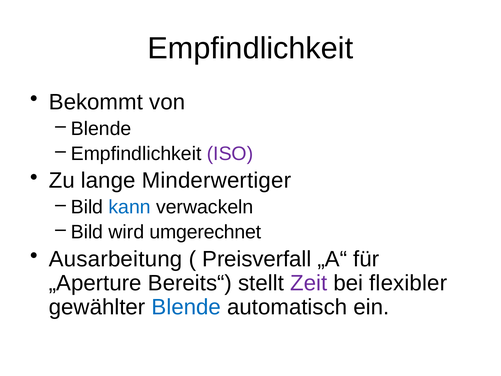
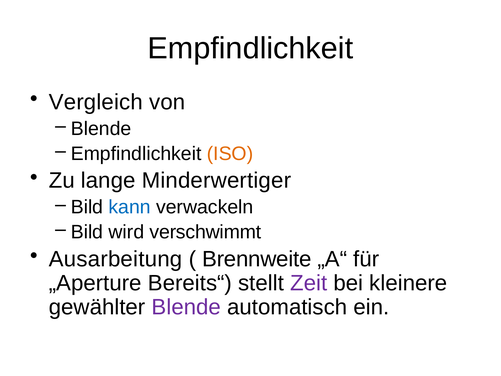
Bekommt: Bekommt -> Vergleich
ISO colour: purple -> orange
umgerechnet: umgerechnet -> verschwimmt
Preisverfall: Preisverfall -> Brennweite
flexibler: flexibler -> kleinere
Blende at (186, 307) colour: blue -> purple
